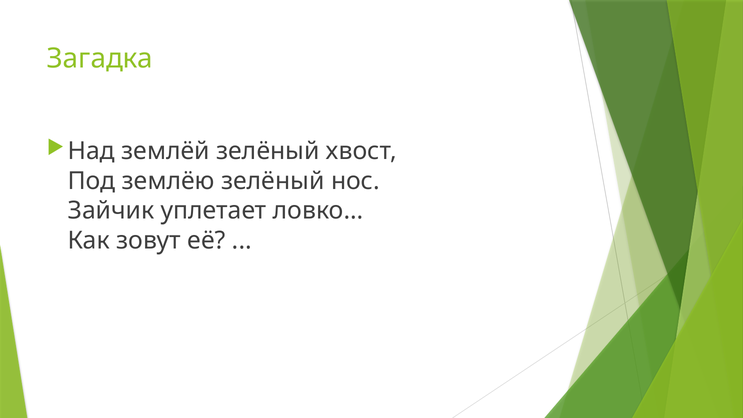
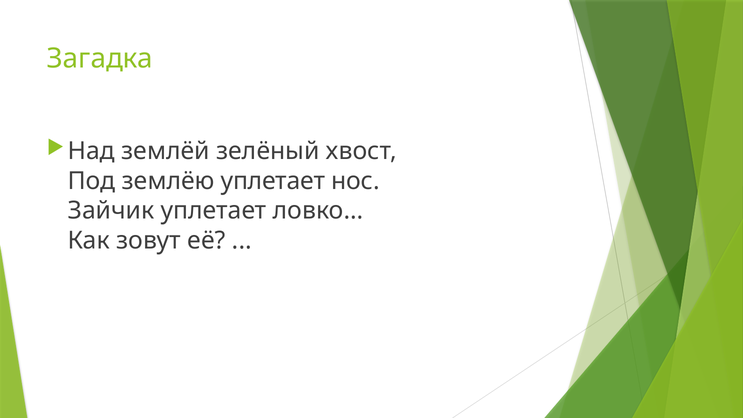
землёю зелёный: зелёный -> уплетает
